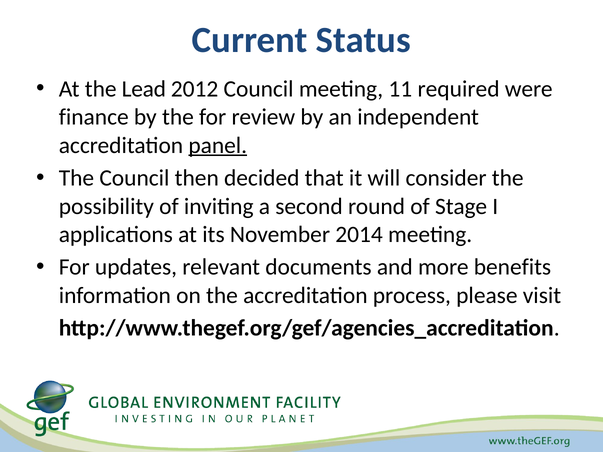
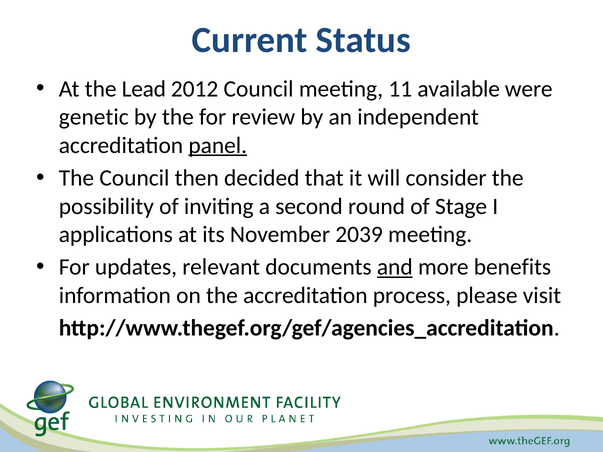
required: required -> available
finance: finance -> genetic
2014: 2014 -> 2039
and underline: none -> present
